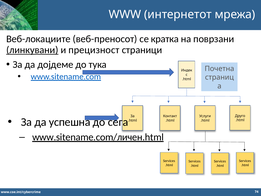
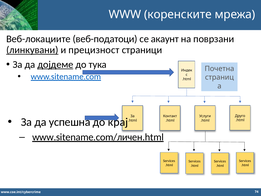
интернетот: интернетот -> коренските
веб-преносот: веб-преносот -> веб-податоци
кратка: кратка -> акаунт
дојдеме underline: none -> present
сега: сега -> крај
